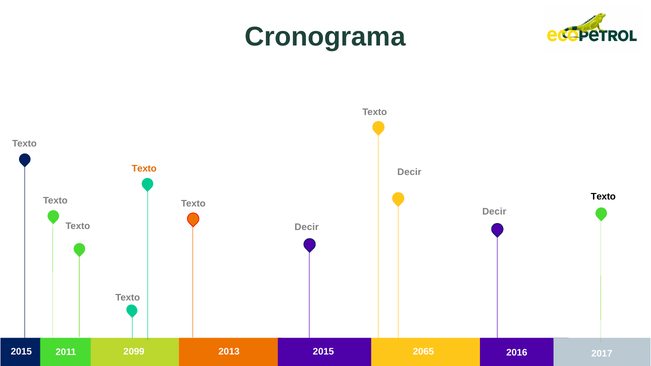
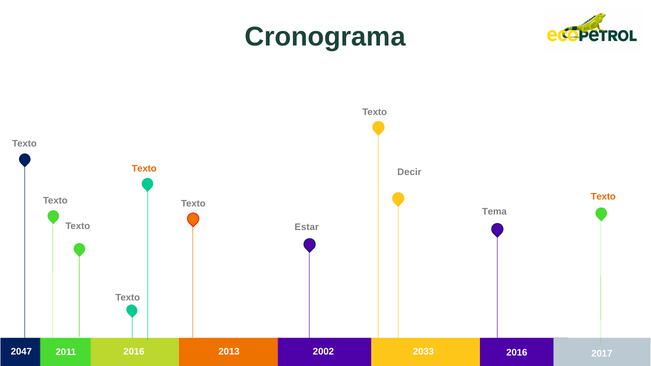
Texto at (603, 197) colour: black -> orange
Decir at (494, 212): Decir -> Tema
Decir at (307, 227): Decir -> Estar
2015 at (21, 352): 2015 -> 2047
2011 2099: 2099 -> 2016
2013 2015: 2015 -> 2002
2065: 2065 -> 2033
